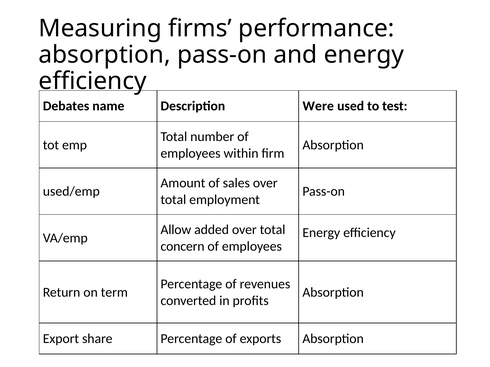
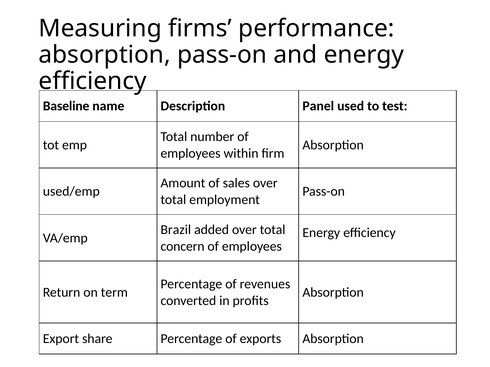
Debates: Debates -> Baseline
Were: Were -> Panel
Allow: Allow -> Brazil
